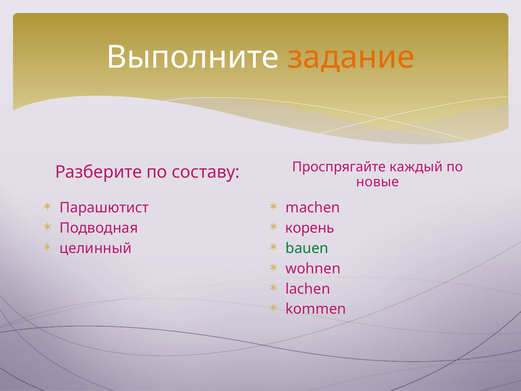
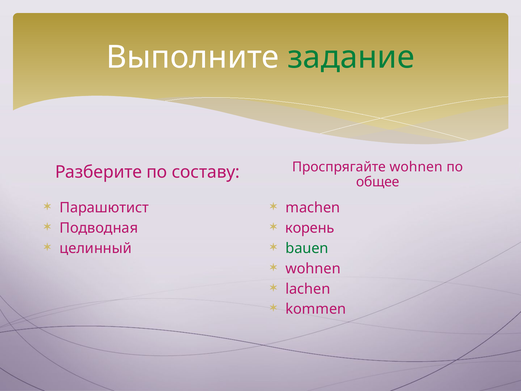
задание colour: orange -> green
Проспрягайте каждый: каждый -> wohnen
новые: новые -> общее
